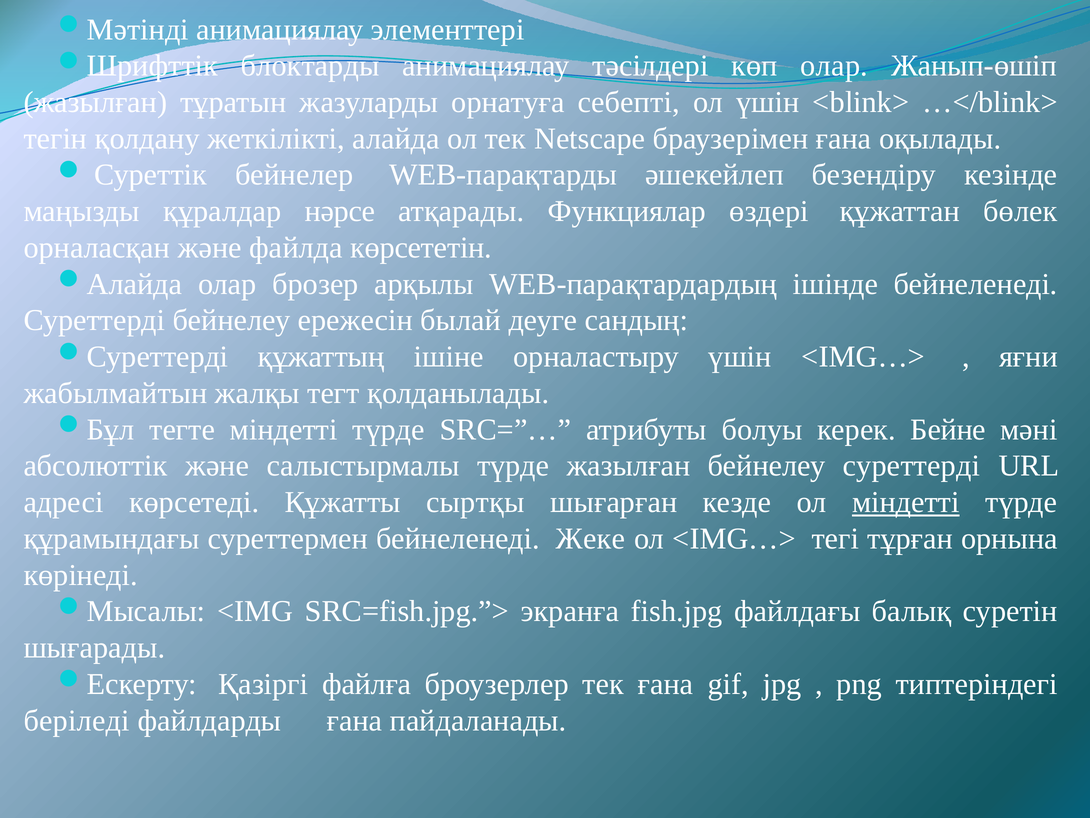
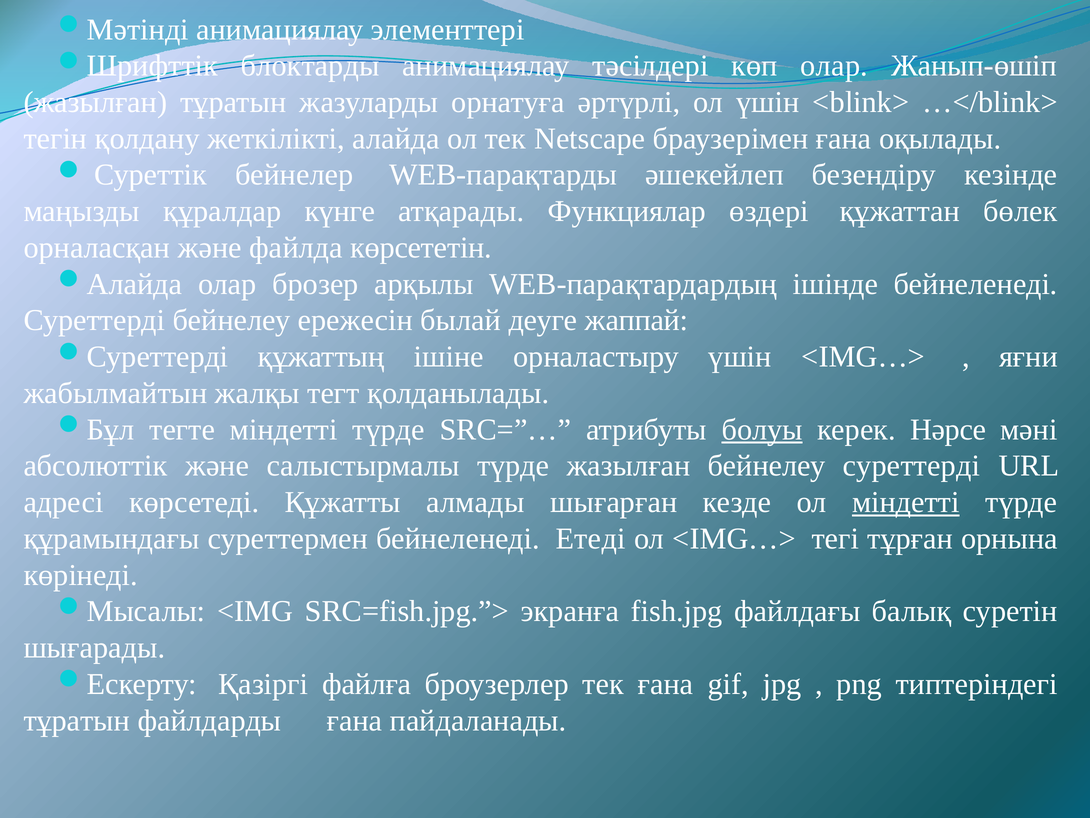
себепті: себепті -> әртүрлі
нәрсе: нәрсе -> күнге
сандың: сандың -> жаппай
болуы underline: none -> present
Бейне: Бейне -> Нәрсе
сыртқы: сыртқы -> алмады
Жеке: Жеке -> Етеді
беріледі at (77, 720): беріледі -> тұратын
